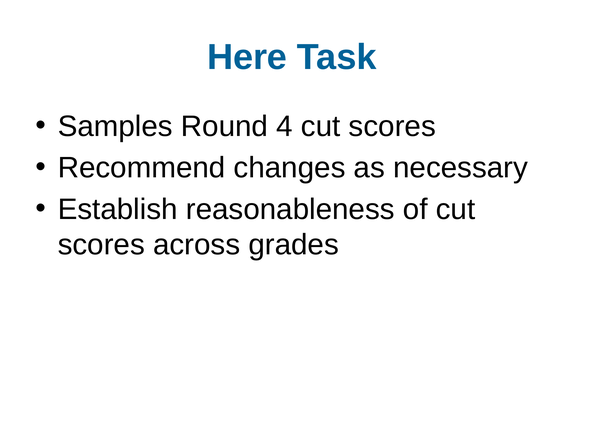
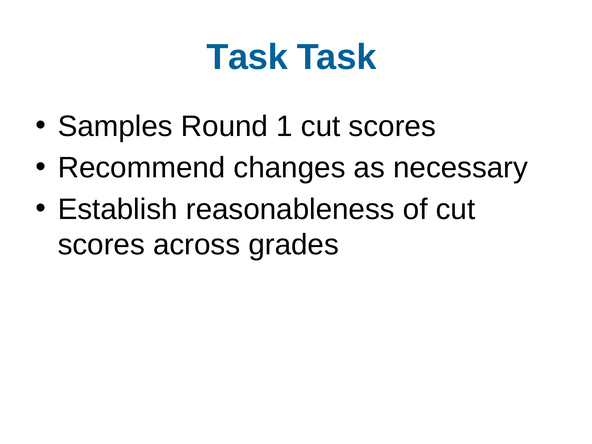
Here at (247, 57): Here -> Task
4: 4 -> 1
